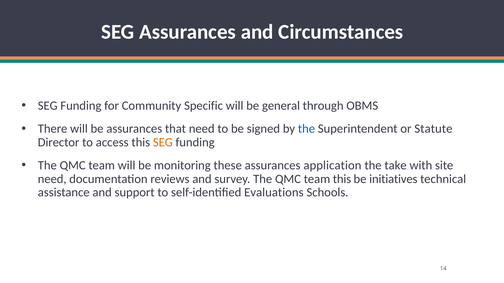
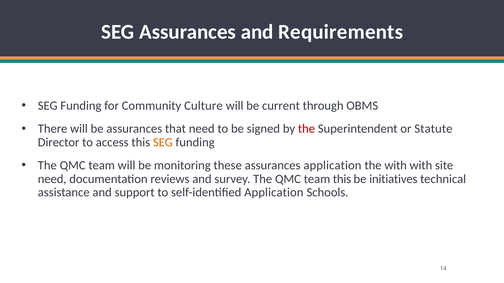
Circumstances: Circumstances -> Requirements
Specific: Specific -> Culture
general: general -> current
the at (307, 129) colour: blue -> red
the take: take -> with
self-identified Evaluations: Evaluations -> Application
